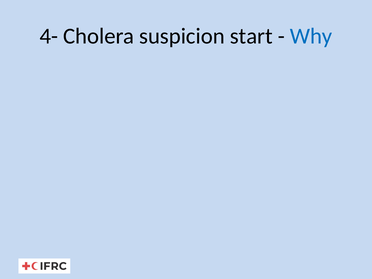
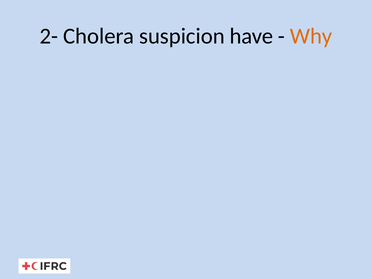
4-: 4- -> 2-
start: start -> have
Why colour: blue -> orange
